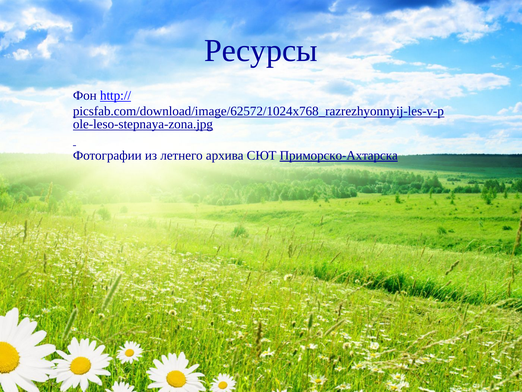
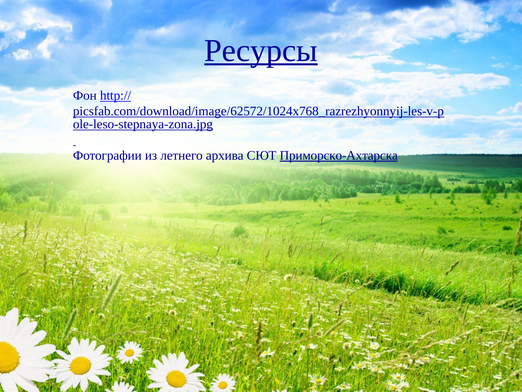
Ресурсы underline: none -> present
